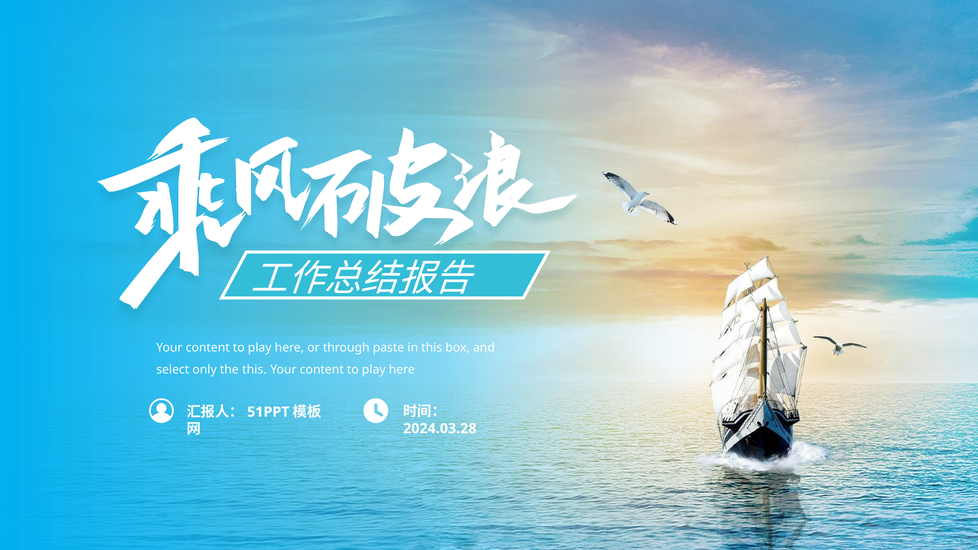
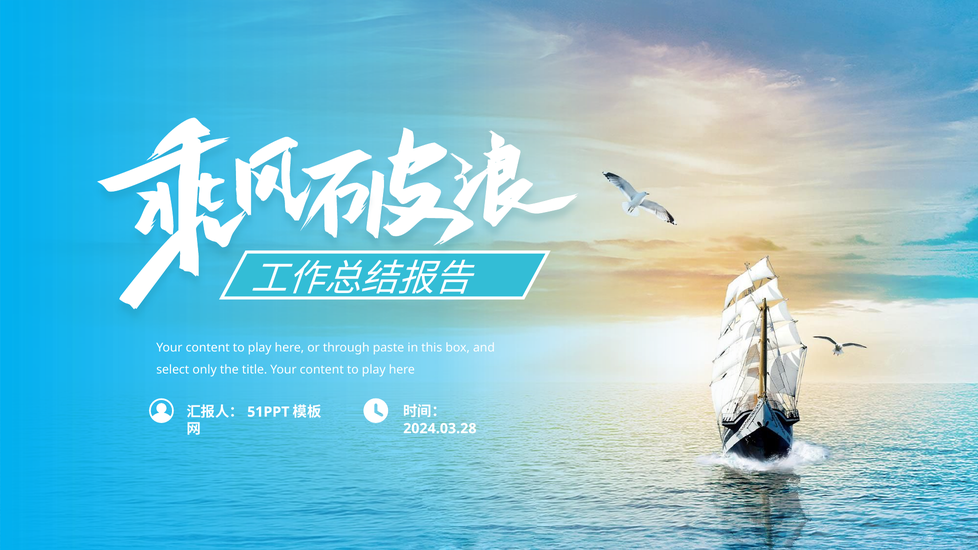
the this: this -> title
